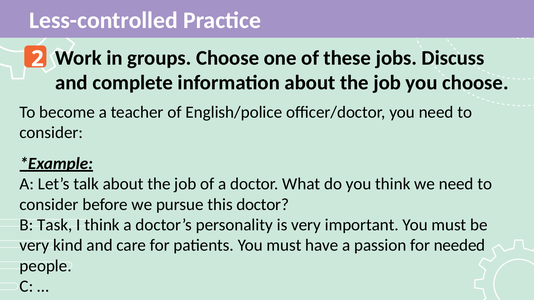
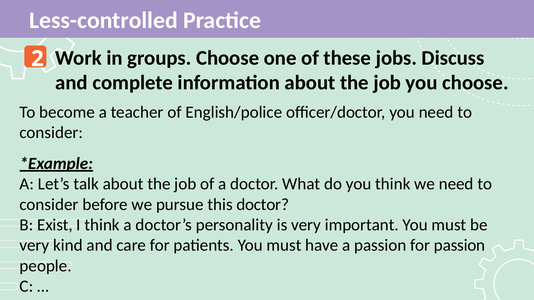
Task: Task -> Exist
for needed: needed -> passion
